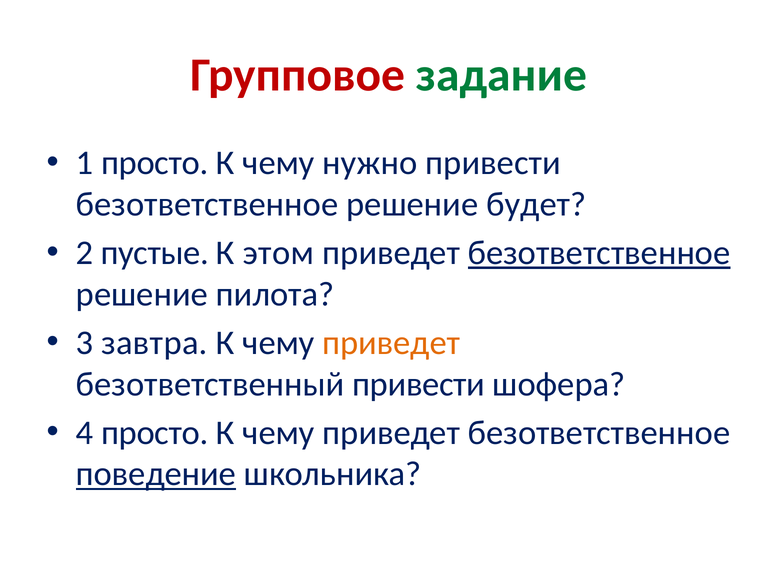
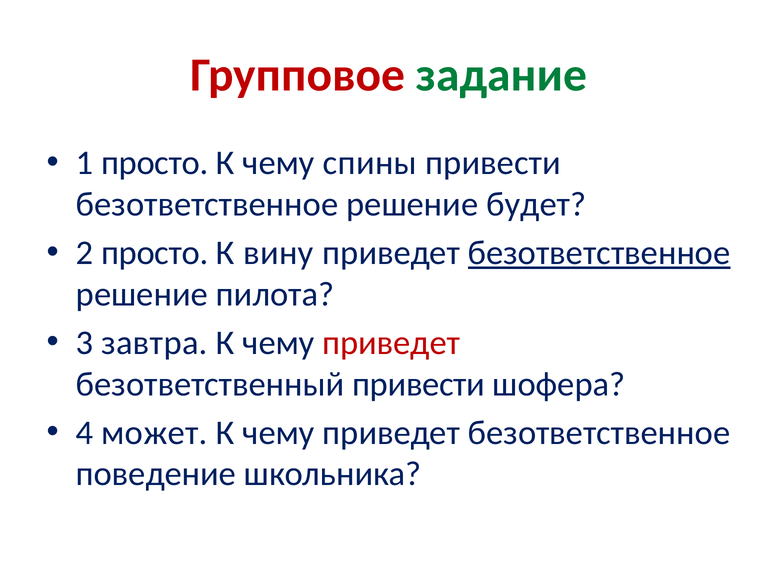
нужно: нужно -> спины
2 пустые: пустые -> просто
этом: этом -> вину
приведет at (391, 343) colour: orange -> red
4 просто: просто -> может
поведение underline: present -> none
